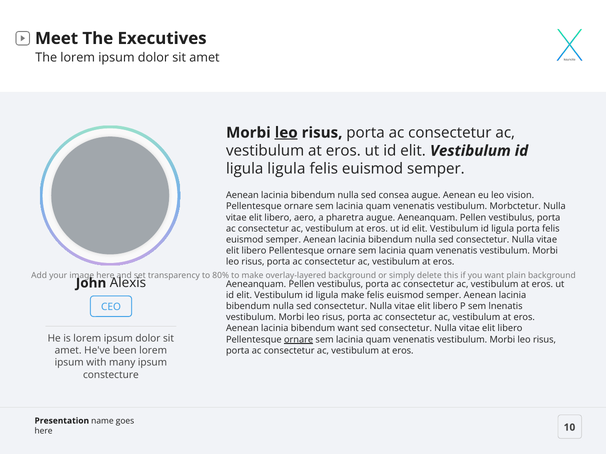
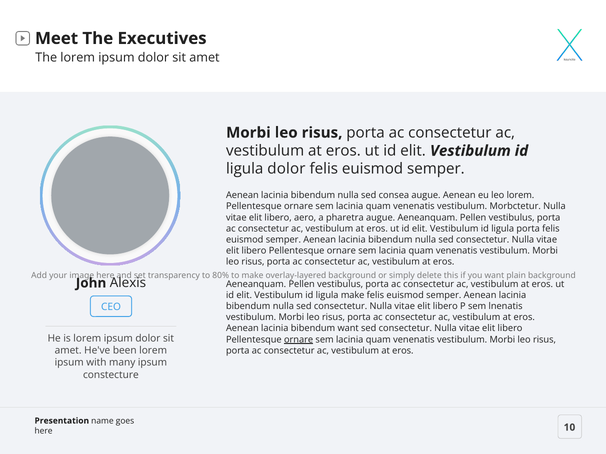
leo at (286, 133) underline: present -> none
ligula ligula: ligula -> dolor
leo vision: vision -> lorem
